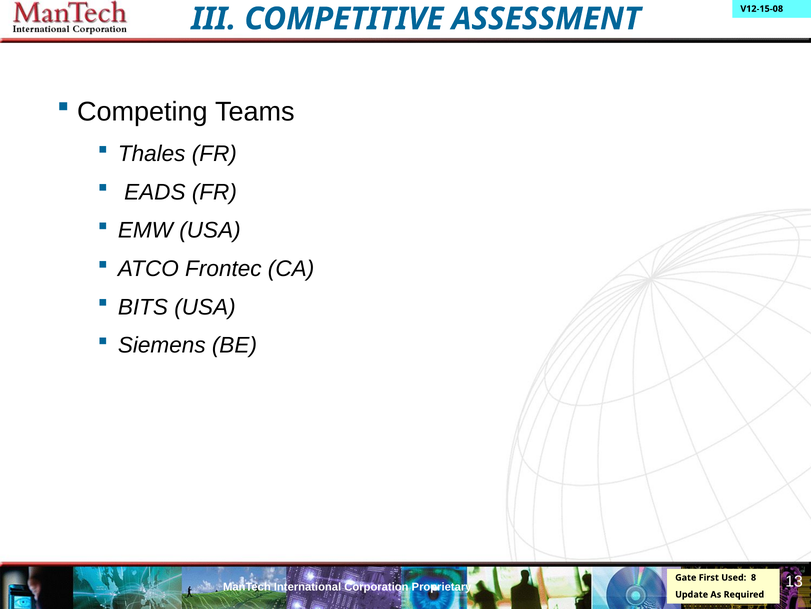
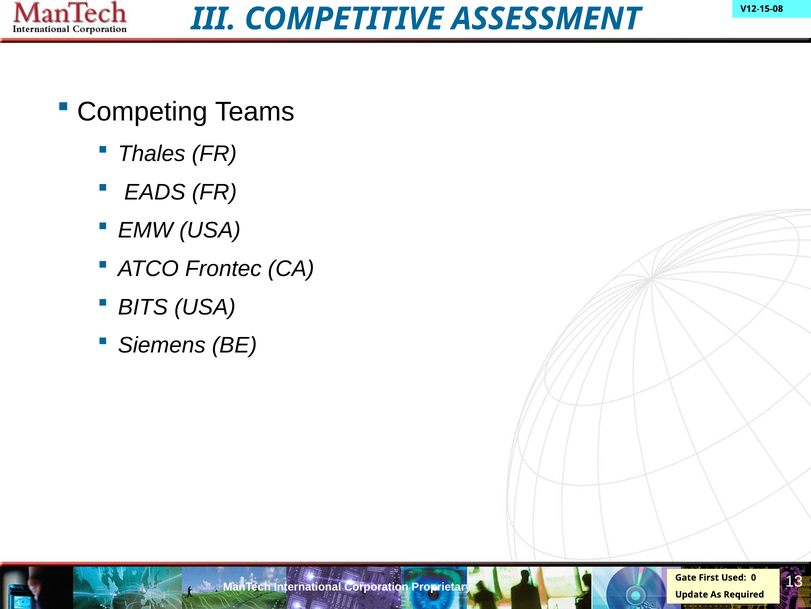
8: 8 -> 0
